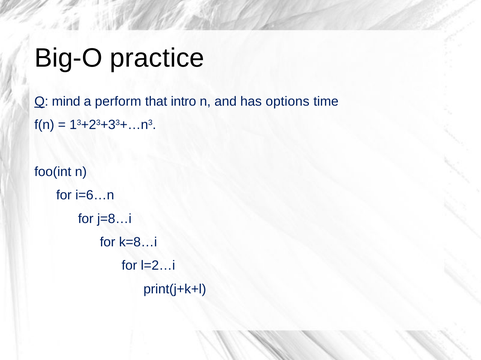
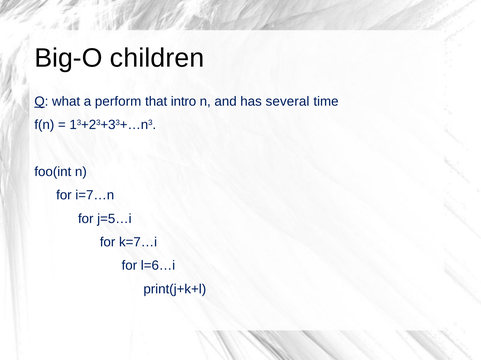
practice: practice -> children
mind: mind -> what
options: options -> several
i=6…n: i=6…n -> i=7…n
j=8…i: j=8…i -> j=5…i
k=8…i: k=8…i -> k=7…i
l=2…i: l=2…i -> l=6…i
